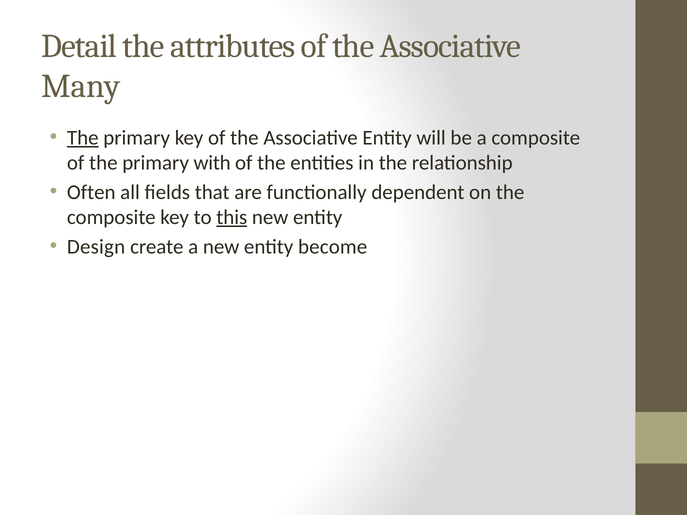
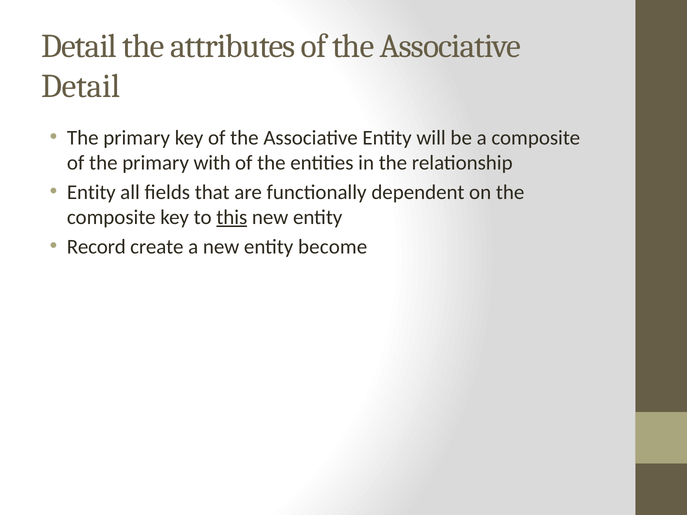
Many at (81, 87): Many -> Detail
The at (83, 138) underline: present -> none
Often at (91, 192): Often -> Entity
Design: Design -> Record
